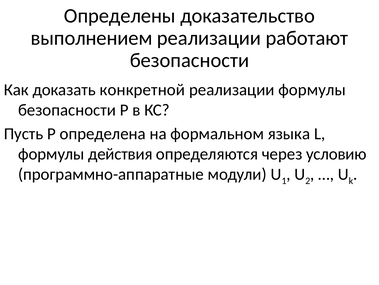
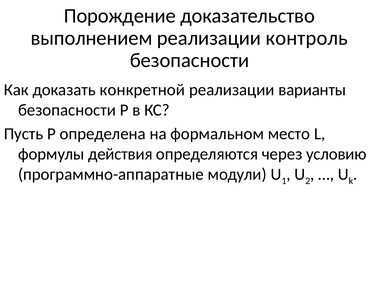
Определены: Определены -> Порождение
работают: работают -> контроль
реализации формулы: формулы -> варианты
языка: языка -> место
